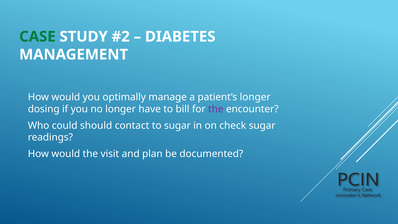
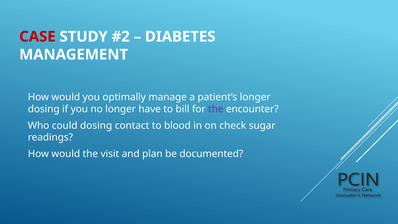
CASE colour: green -> red
could should: should -> dosing
to sugar: sugar -> blood
